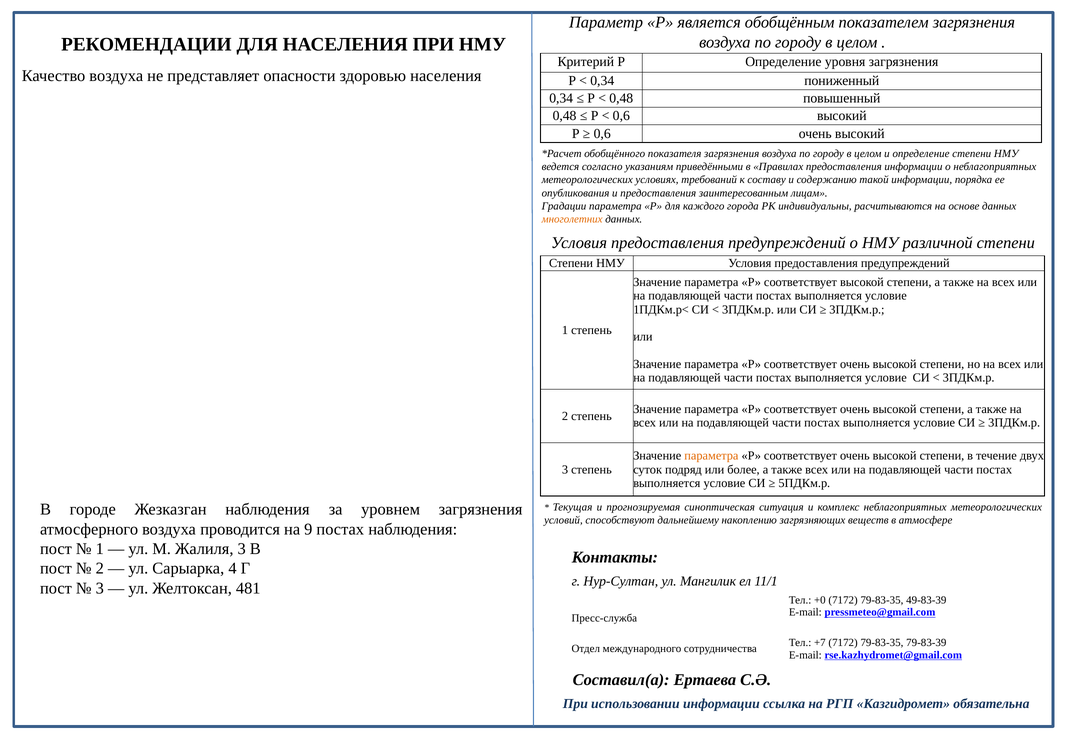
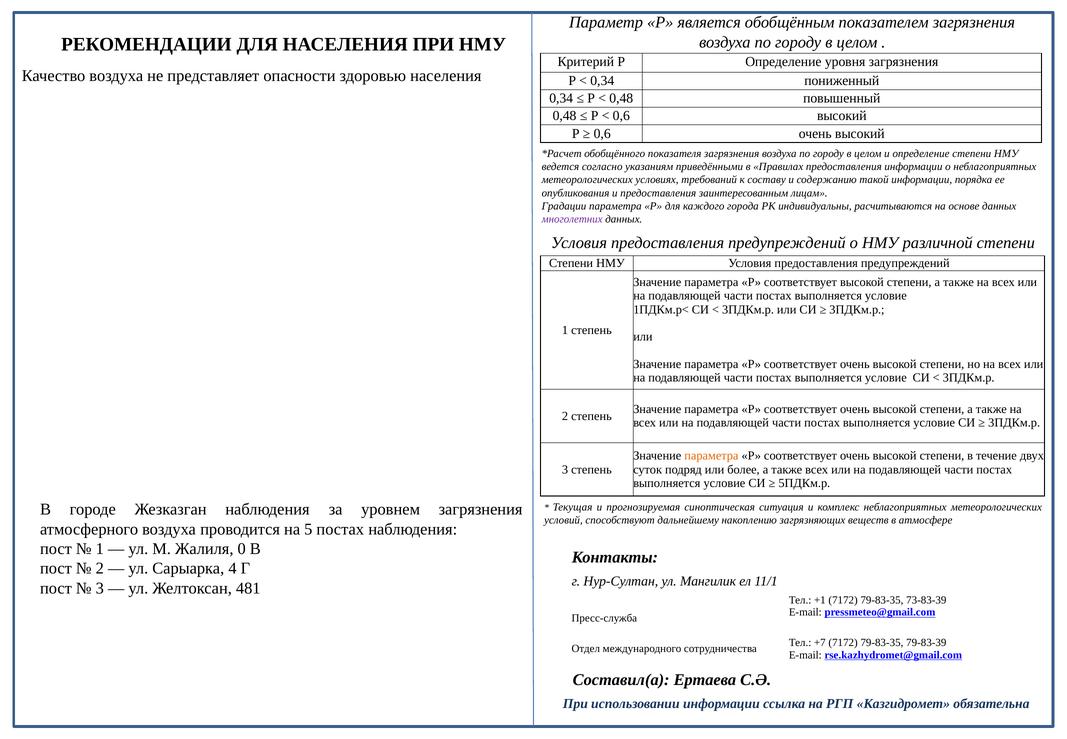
многолетних colour: orange -> purple
9: 9 -> 5
Жалиля 3: 3 -> 0
+0: +0 -> +1
49-83-39: 49-83-39 -> 73-83-39
